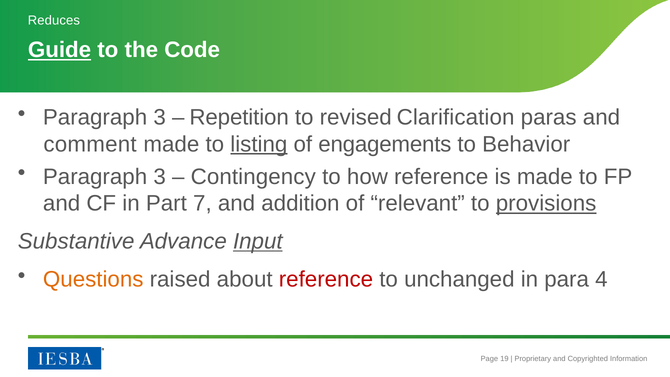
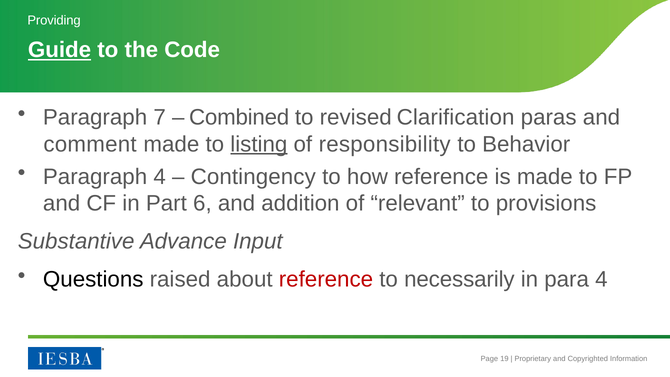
Reduces: Reduces -> Providing
3 at (160, 117): 3 -> 7
Repetition: Repetition -> Combined
engagements: engagements -> responsibility
3 at (160, 177): 3 -> 4
7: 7 -> 6
provisions underline: present -> none
Input underline: present -> none
Questions colour: orange -> black
unchanged: unchanged -> necessarily
